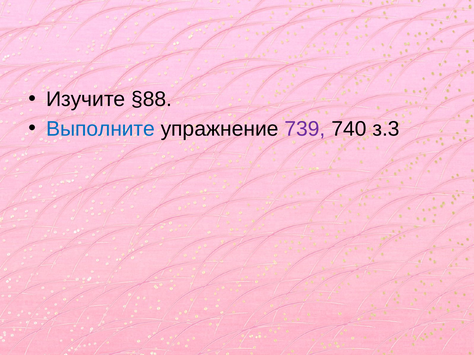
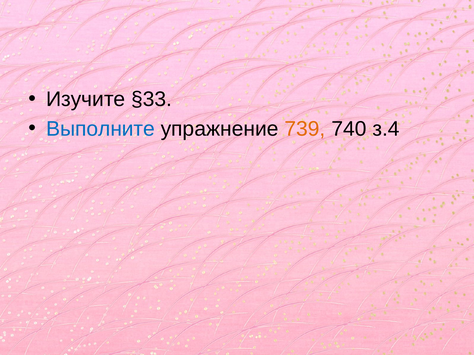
§88: §88 -> §33
739 colour: purple -> orange
з.3: з.3 -> з.4
